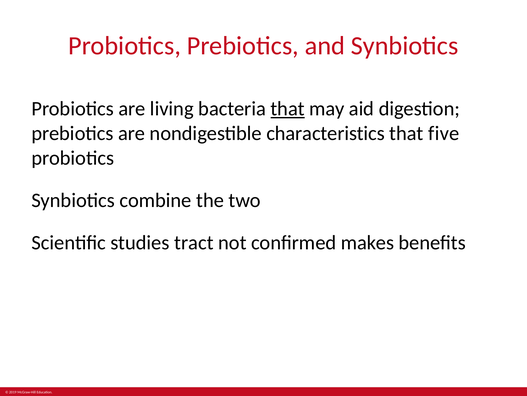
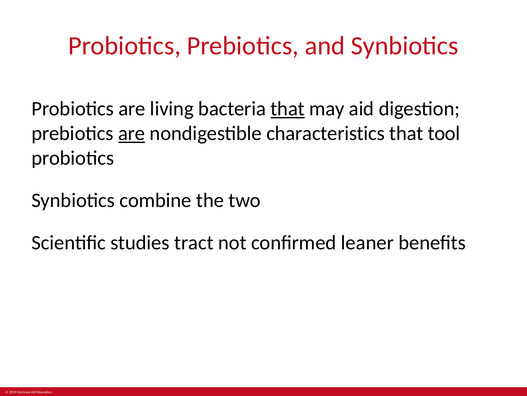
are at (132, 133) underline: none -> present
five: five -> tool
makes: makes -> leaner
